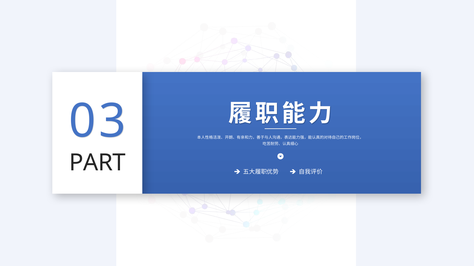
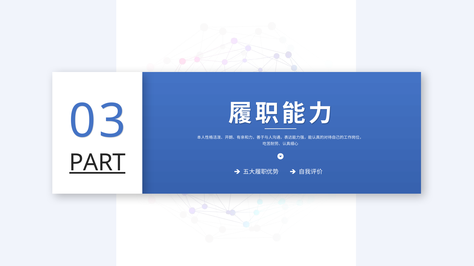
PART underline: none -> present
